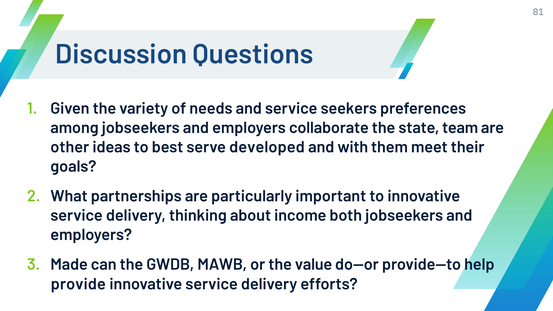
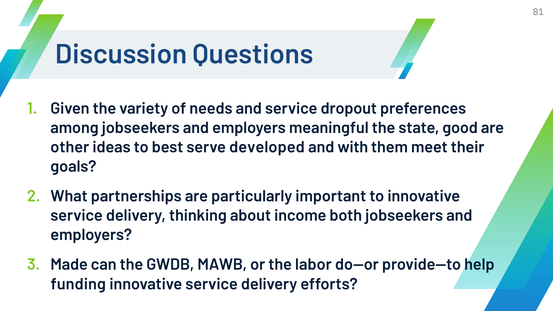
seekers: seekers -> dropout
collaborate: collaborate -> meaningful
team: team -> good
value: value -> labor
provide: provide -> funding
